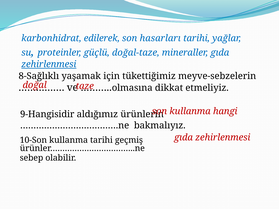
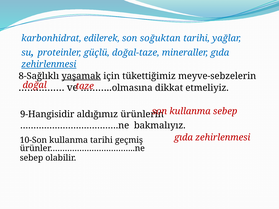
hasarları: hasarları -> soğuktan
yaşamak underline: none -> present
kullanma hangi: hangi -> sebep
